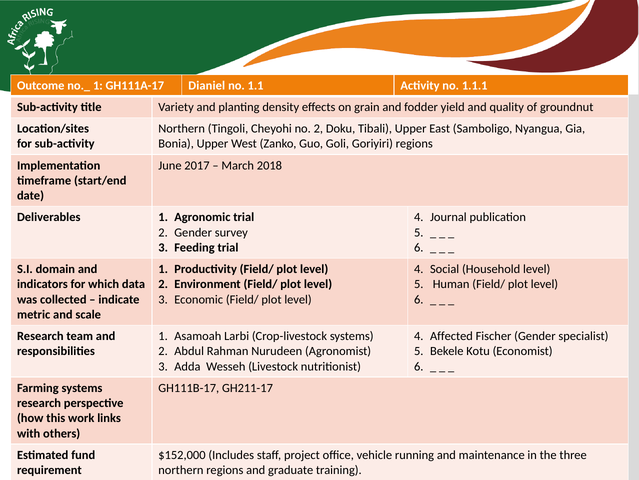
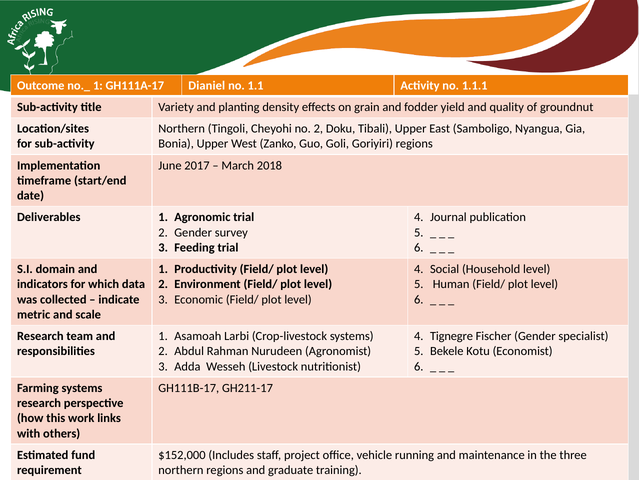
Affected: Affected -> Tignegre
